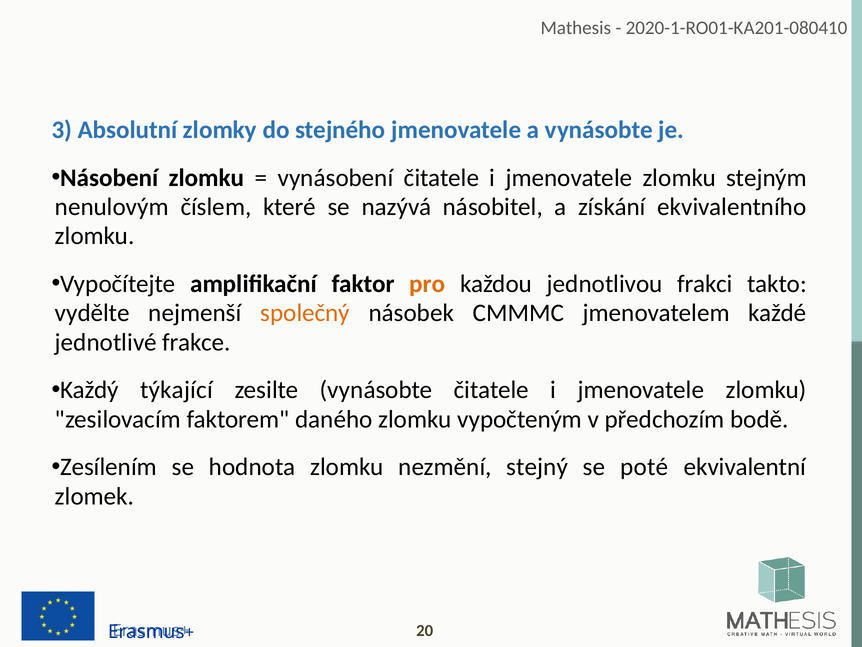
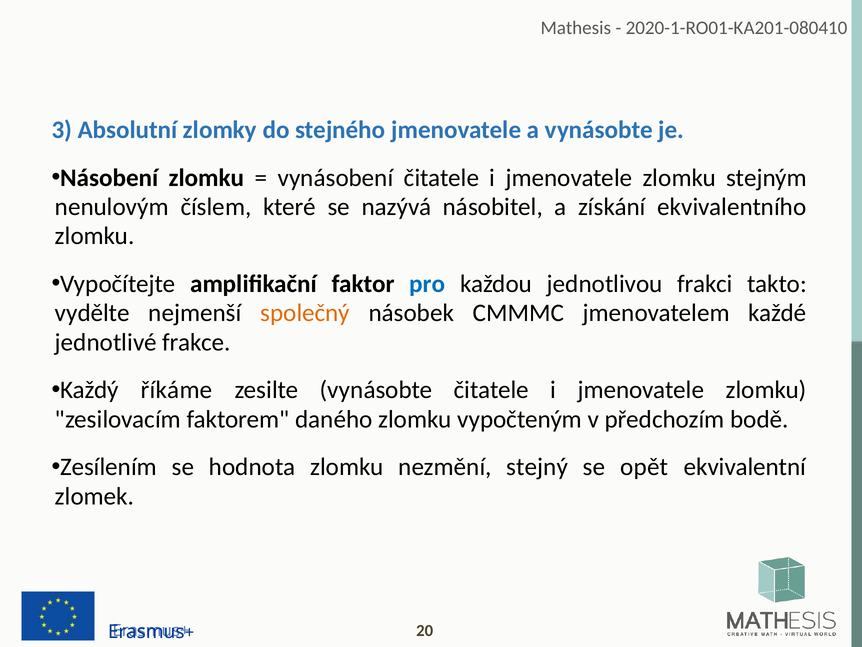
pro colour: orange -> blue
týkající: týkající -> říkáme
poté: poté -> opět
